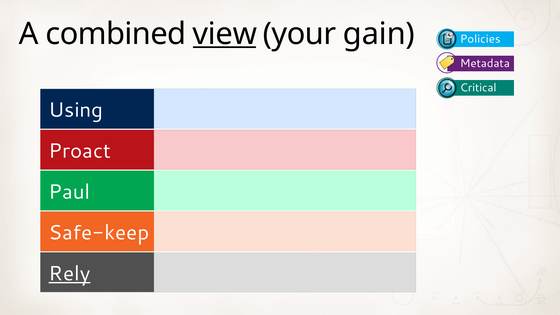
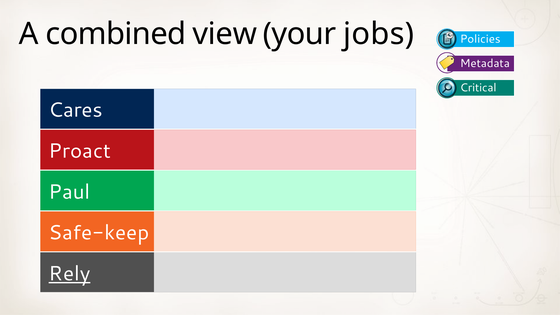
view underline: present -> none
gain: gain -> jobs
Using: Using -> Cares
